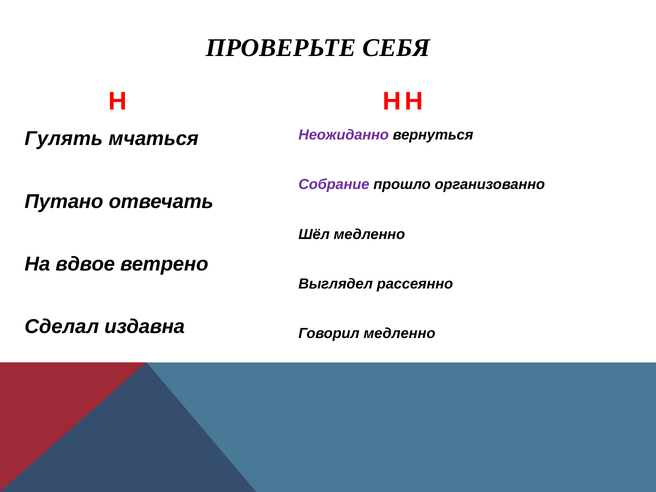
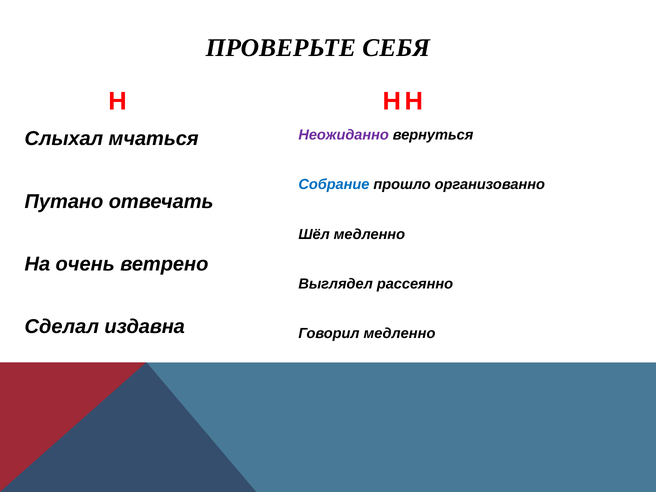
Гулять: Гулять -> Слыхал
Собрание colour: purple -> blue
вдвое: вдвое -> очень
